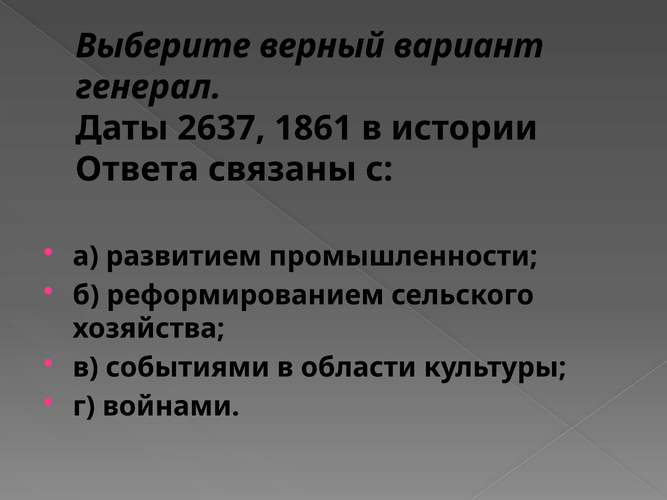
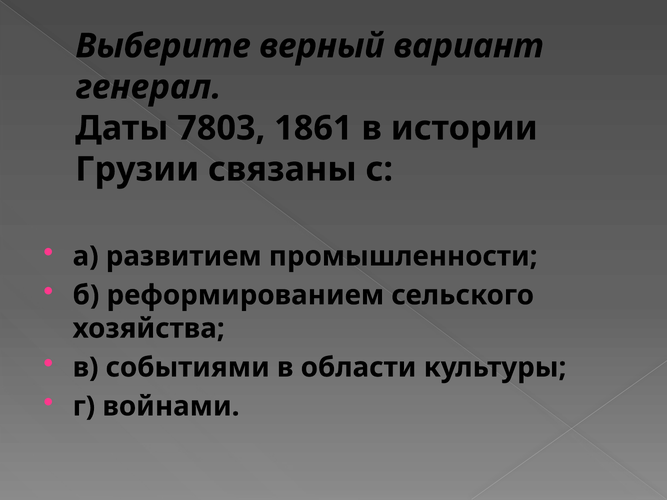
2637: 2637 -> 7803
Ответа: Ответа -> Грузии
